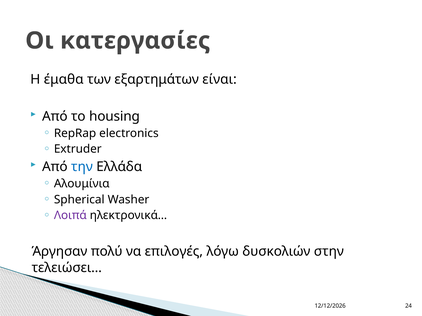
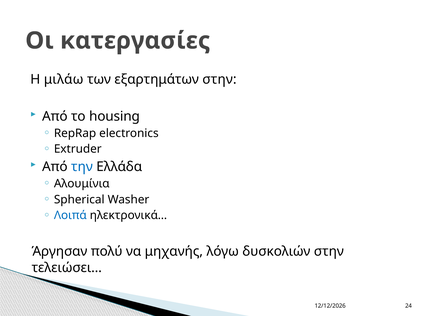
έμαθα: έμαθα -> μιλάω
εξαρτημάτων είναι: είναι -> στην
Λοιπά colour: purple -> blue
επιλογές: επιλογές -> μηχανής
